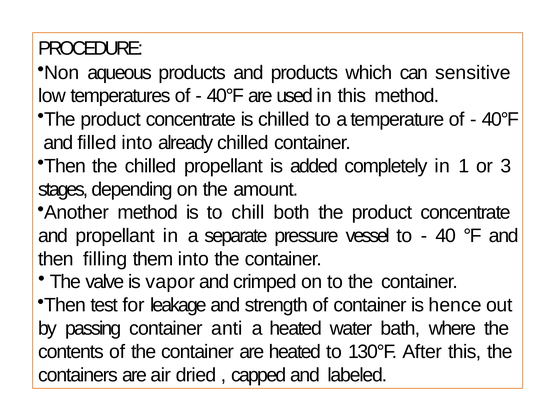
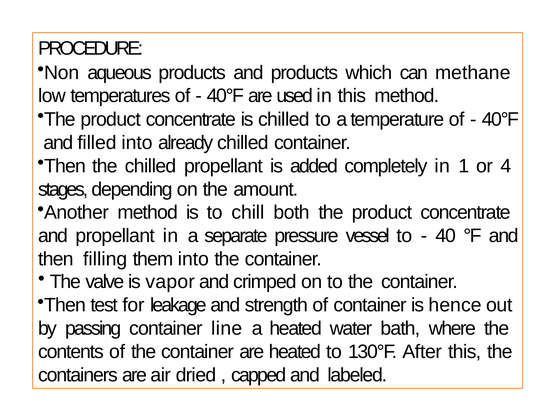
sensitive: sensitive -> methane
3: 3 -> 4
anti: anti -> line
